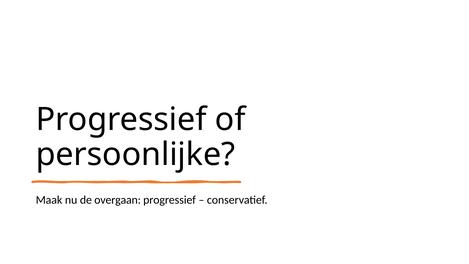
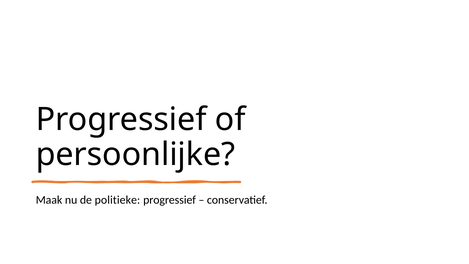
overgaan: overgaan -> politieke
